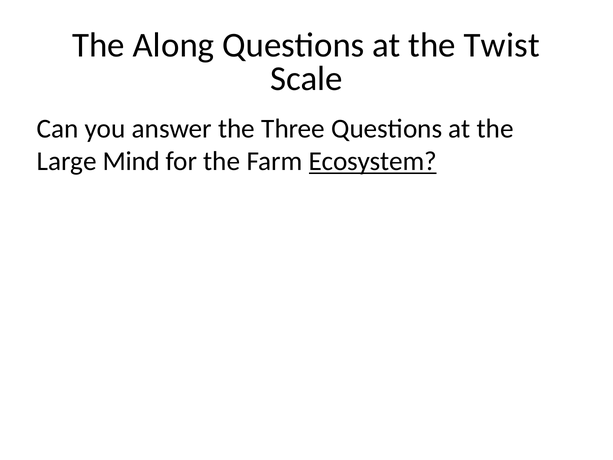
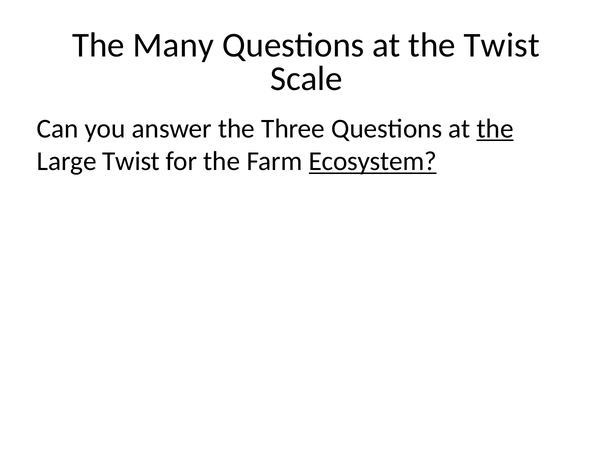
Along: Along -> Many
the at (495, 129) underline: none -> present
Large Mind: Mind -> Twist
